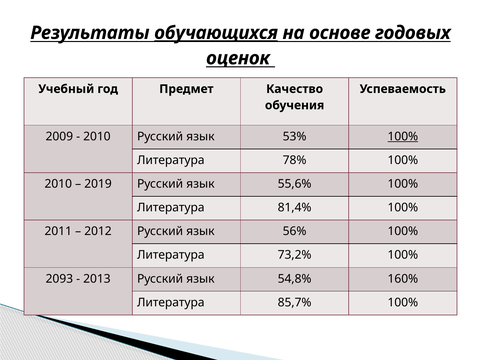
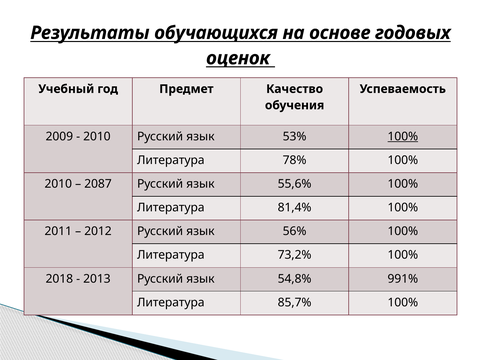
обучающихся underline: present -> none
2019: 2019 -> 2087
2093: 2093 -> 2018
160%: 160% -> 991%
